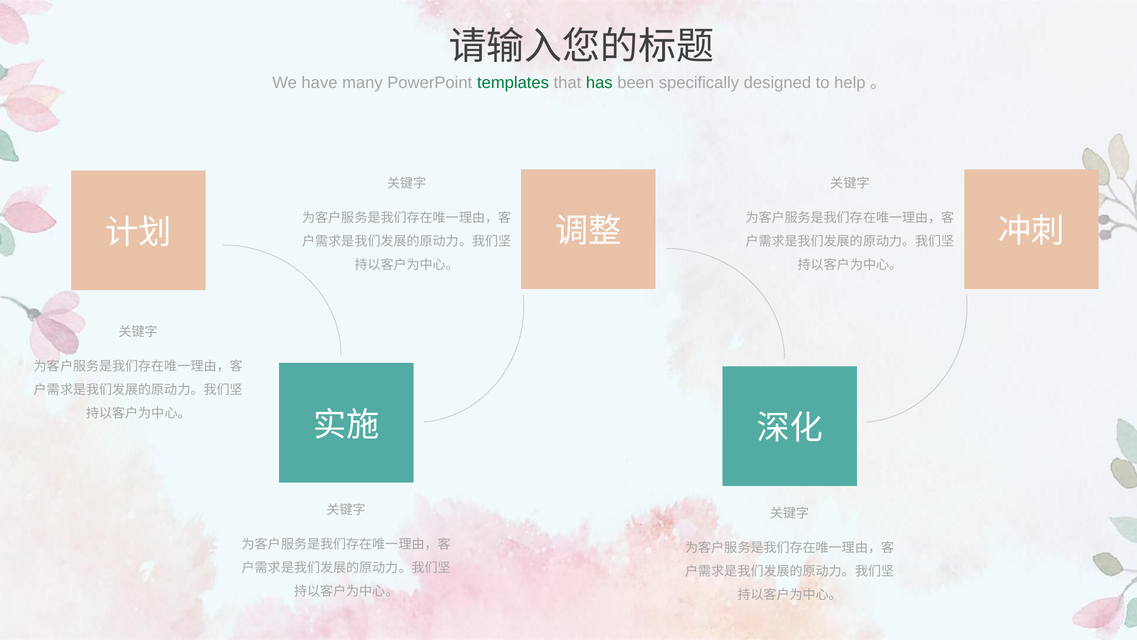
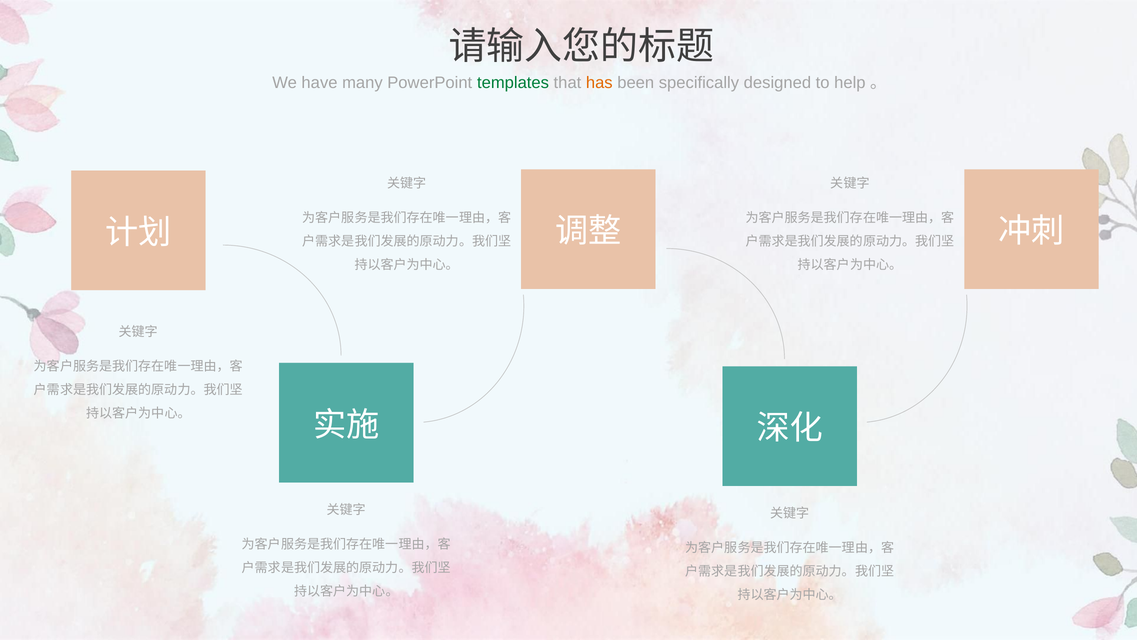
has colour: green -> orange
